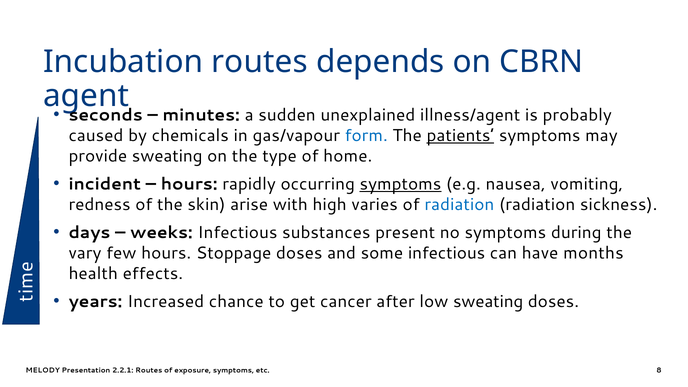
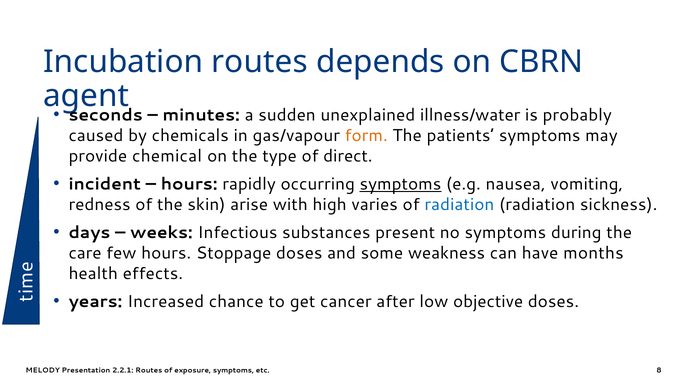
illness/agent: illness/agent -> illness/water
form colour: blue -> orange
patients underline: present -> none
provide sweating: sweating -> chemical
home: home -> direct
vary: vary -> care
some infectious: infectious -> weakness
low sweating: sweating -> objective
